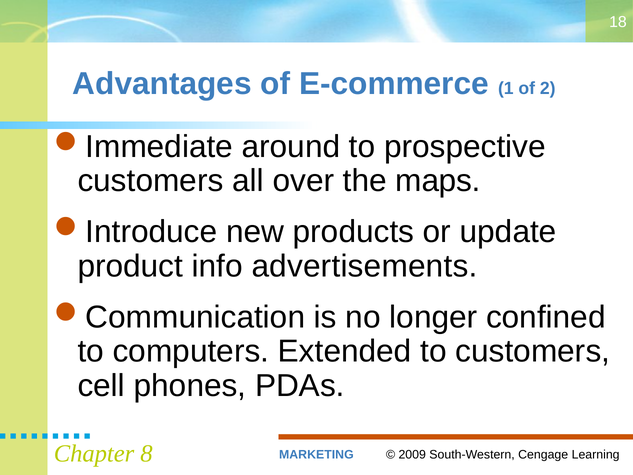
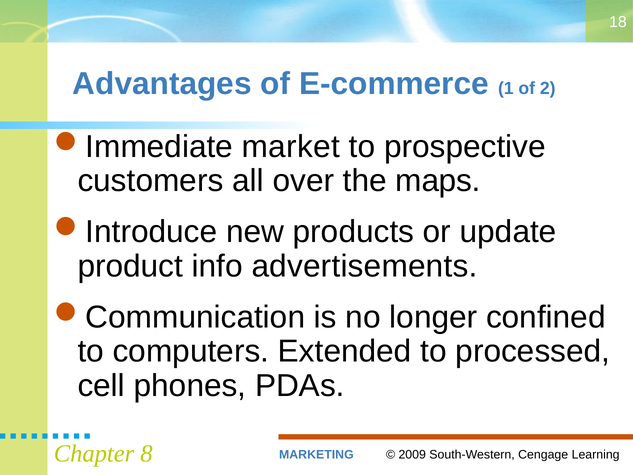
around: around -> market
to customers: customers -> processed
